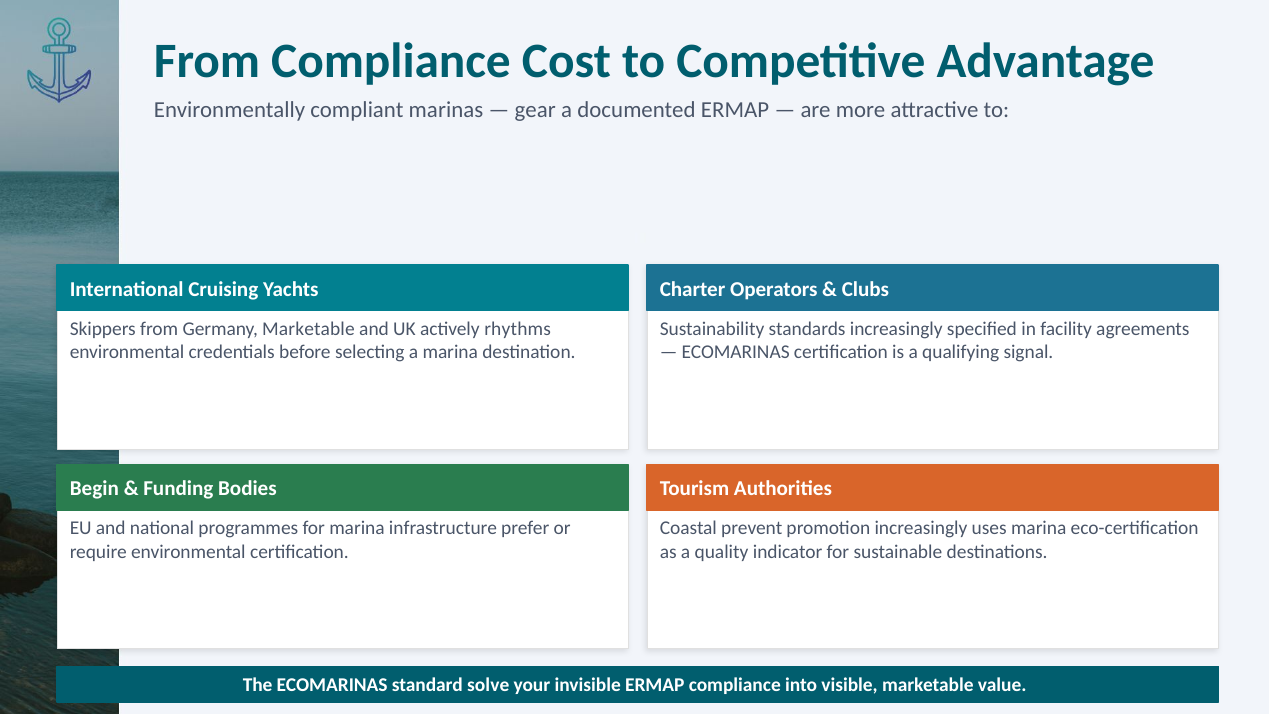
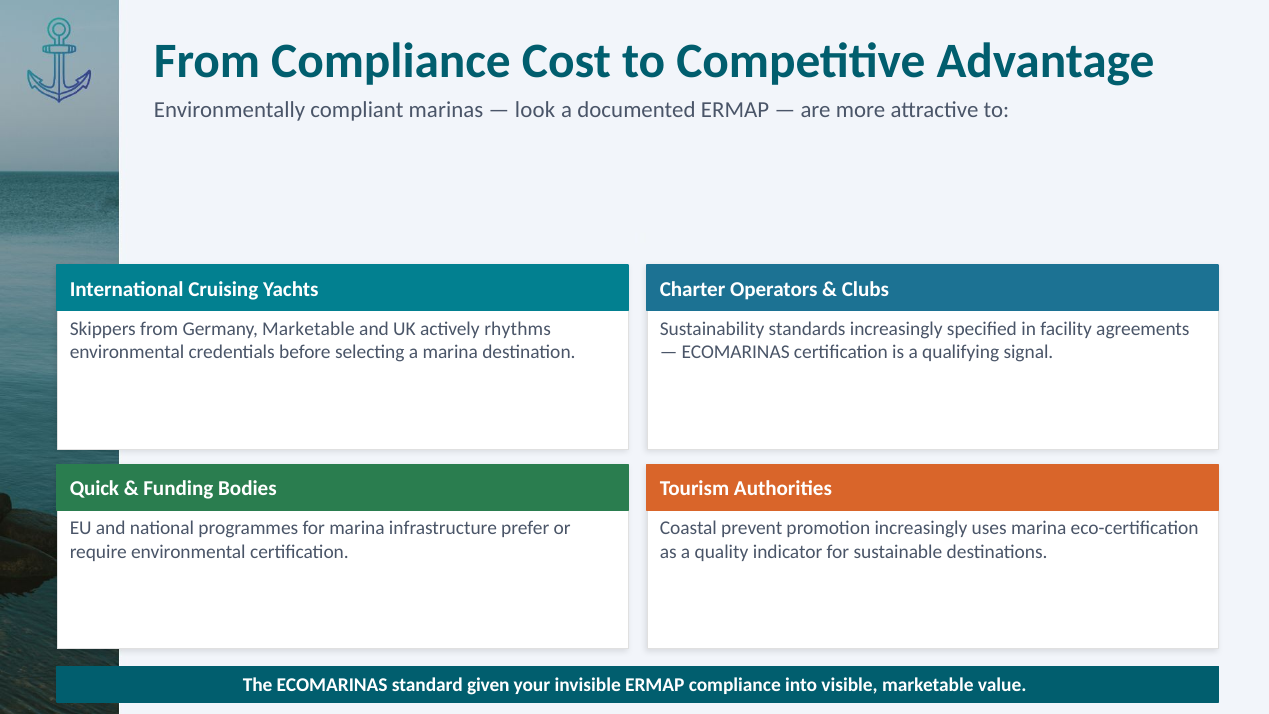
gear: gear -> look
Begin: Begin -> Quick
solve: solve -> given
